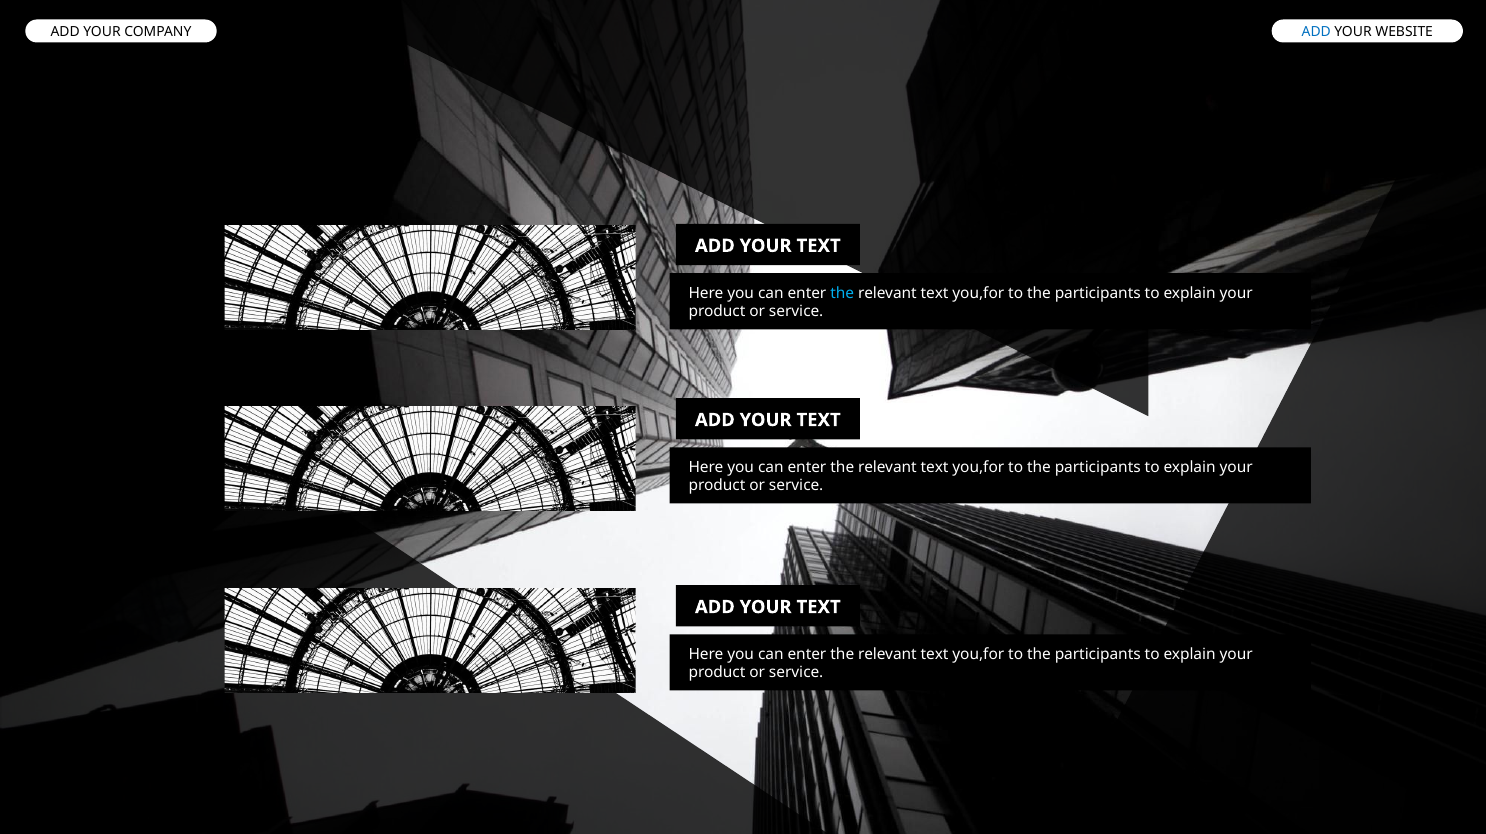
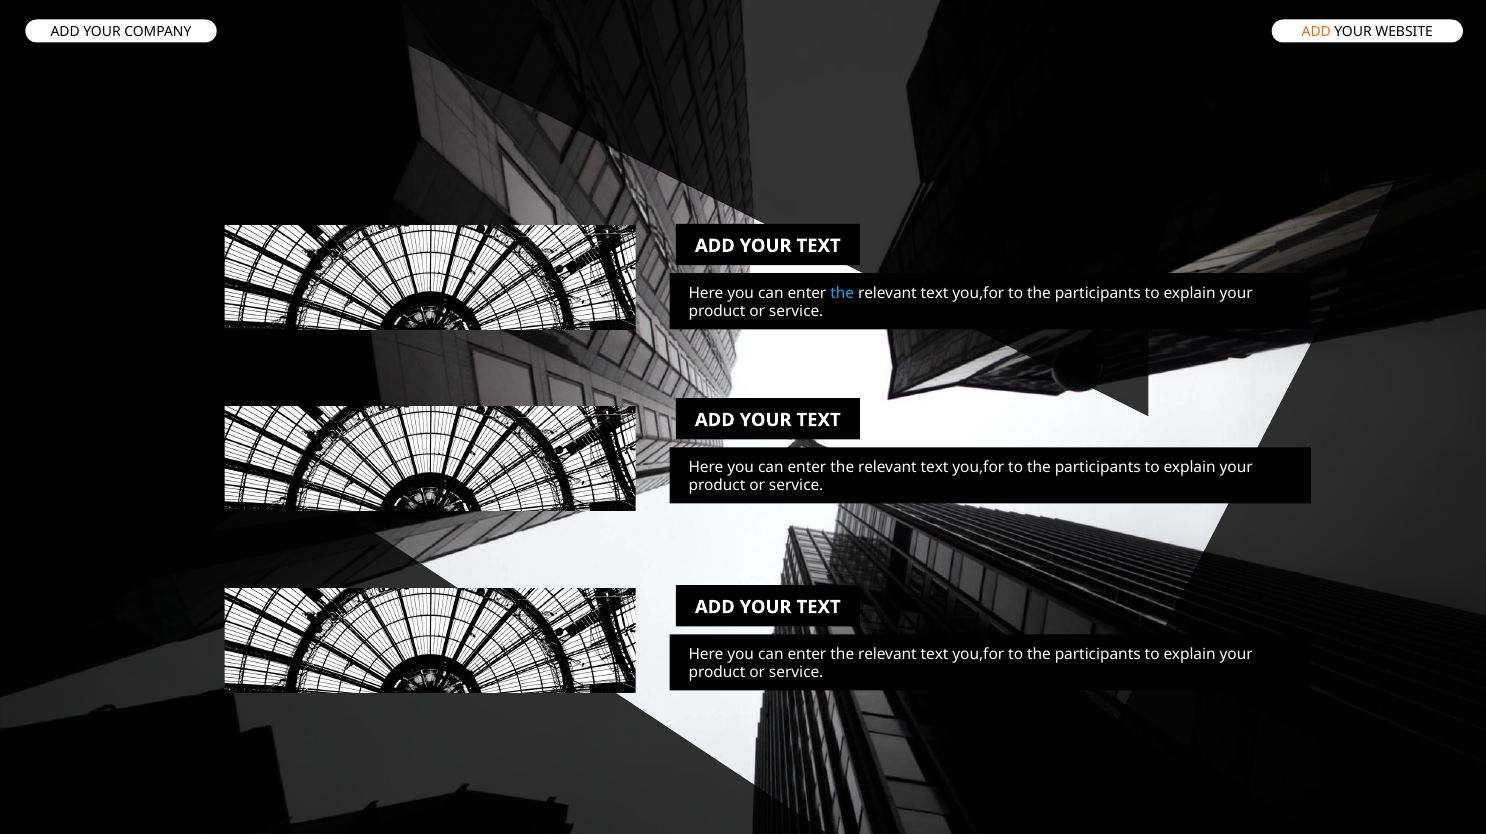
ADD at (1316, 32) colour: blue -> orange
